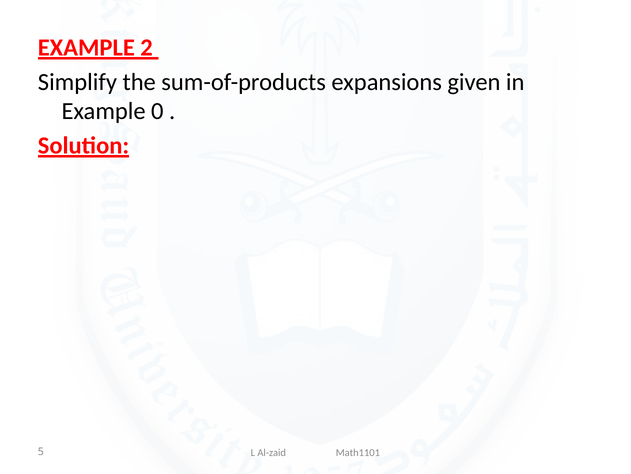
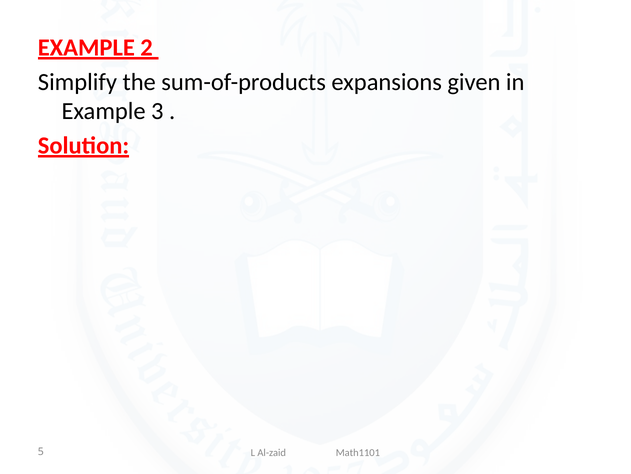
0: 0 -> 3
